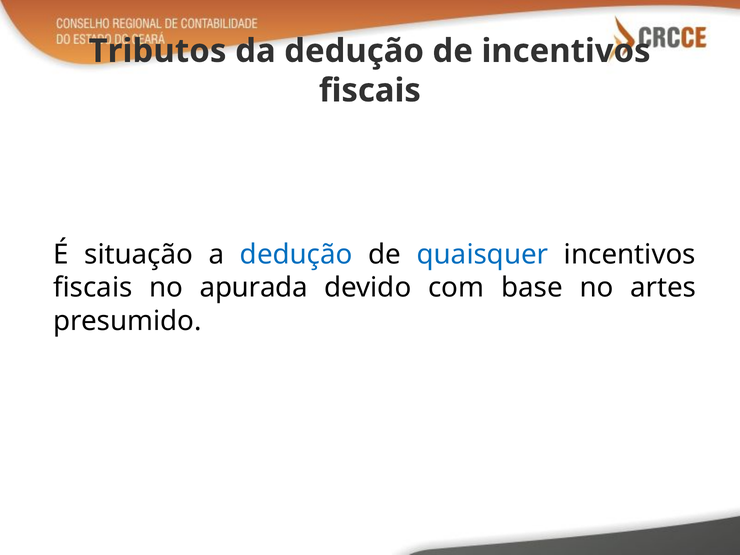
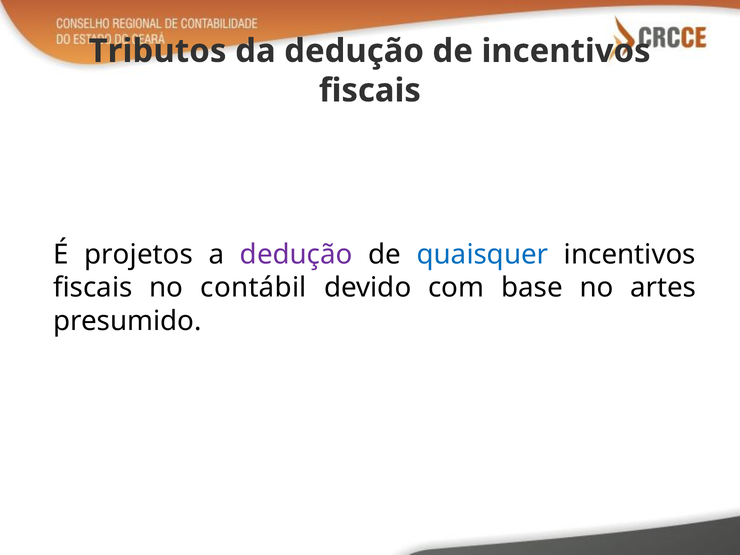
situação: situação -> projetos
dedução at (296, 254) colour: blue -> purple
apurada: apurada -> contábil
